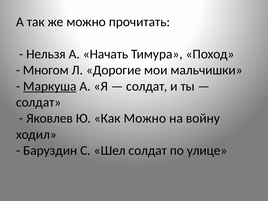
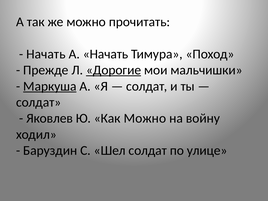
Нельзя at (46, 54): Нельзя -> Начать
Многом: Многом -> Прежде
Дорогие underline: none -> present
